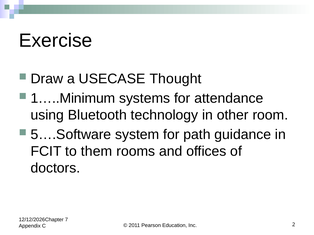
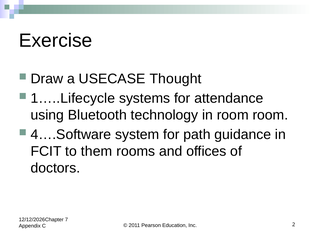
1…..Minimum: 1…..Minimum -> 1…..Lifecycle
in other: other -> room
5….Software: 5….Software -> 4….Software
